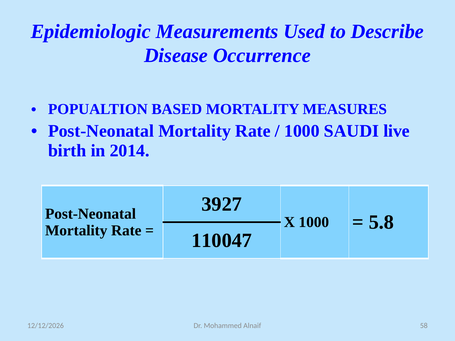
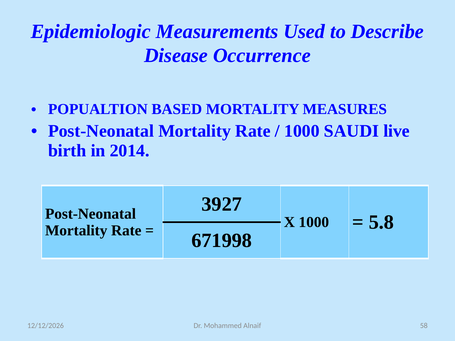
110047: 110047 -> 671998
